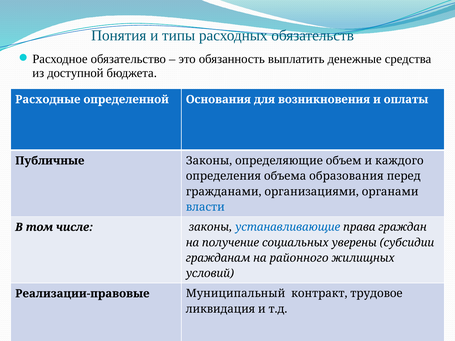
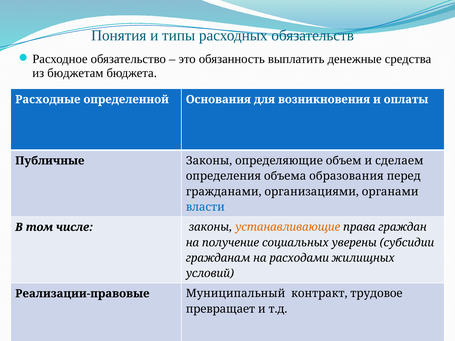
доступной: доступной -> бюджетам
каждого: каждого -> сделаем
устанавливающие colour: blue -> orange
районного: районного -> расходами
ликвидация: ликвидация -> превращает
